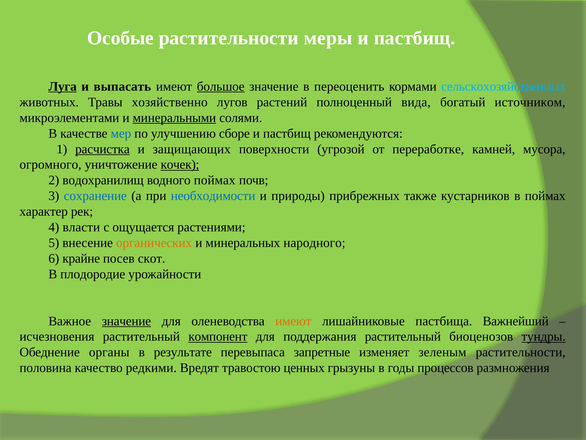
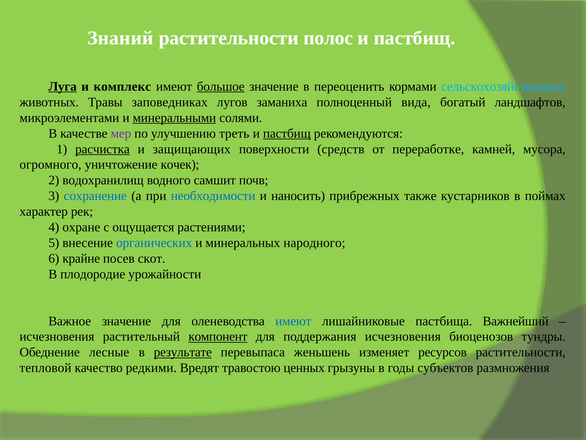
Особые: Особые -> Знаний
меры: меры -> полос
выпасать: выпасать -> комплекс
хозяйственно: хозяйственно -> заповедниках
растений: растений -> заманиха
источником: источником -> ландшафтов
мер colour: blue -> purple
сборе: сборе -> треть
пастбищ at (287, 133) underline: none -> present
угрозой: угрозой -> средств
кочек underline: present -> none
водного поймах: поймах -> самшит
природы: природы -> наносить
власти: власти -> охране
органических colour: orange -> blue
значение at (126, 321) underline: present -> none
имеют at (293, 321) colour: orange -> blue
поддержания растительный: растительный -> исчезновения
тундры underline: present -> none
органы: органы -> лесные
результате underline: none -> present
запретные: запретные -> женьшень
зеленым: зеленым -> ресурсов
половина: половина -> тепловой
процессов: процессов -> субъектов
